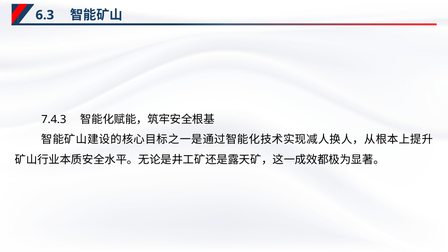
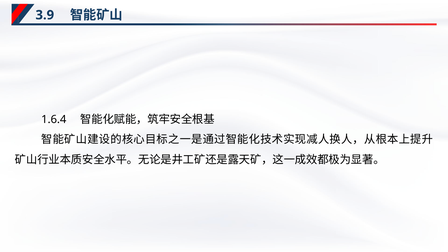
6.3: 6.3 -> 3.9
7.4.3: 7.4.3 -> 1.6.4
